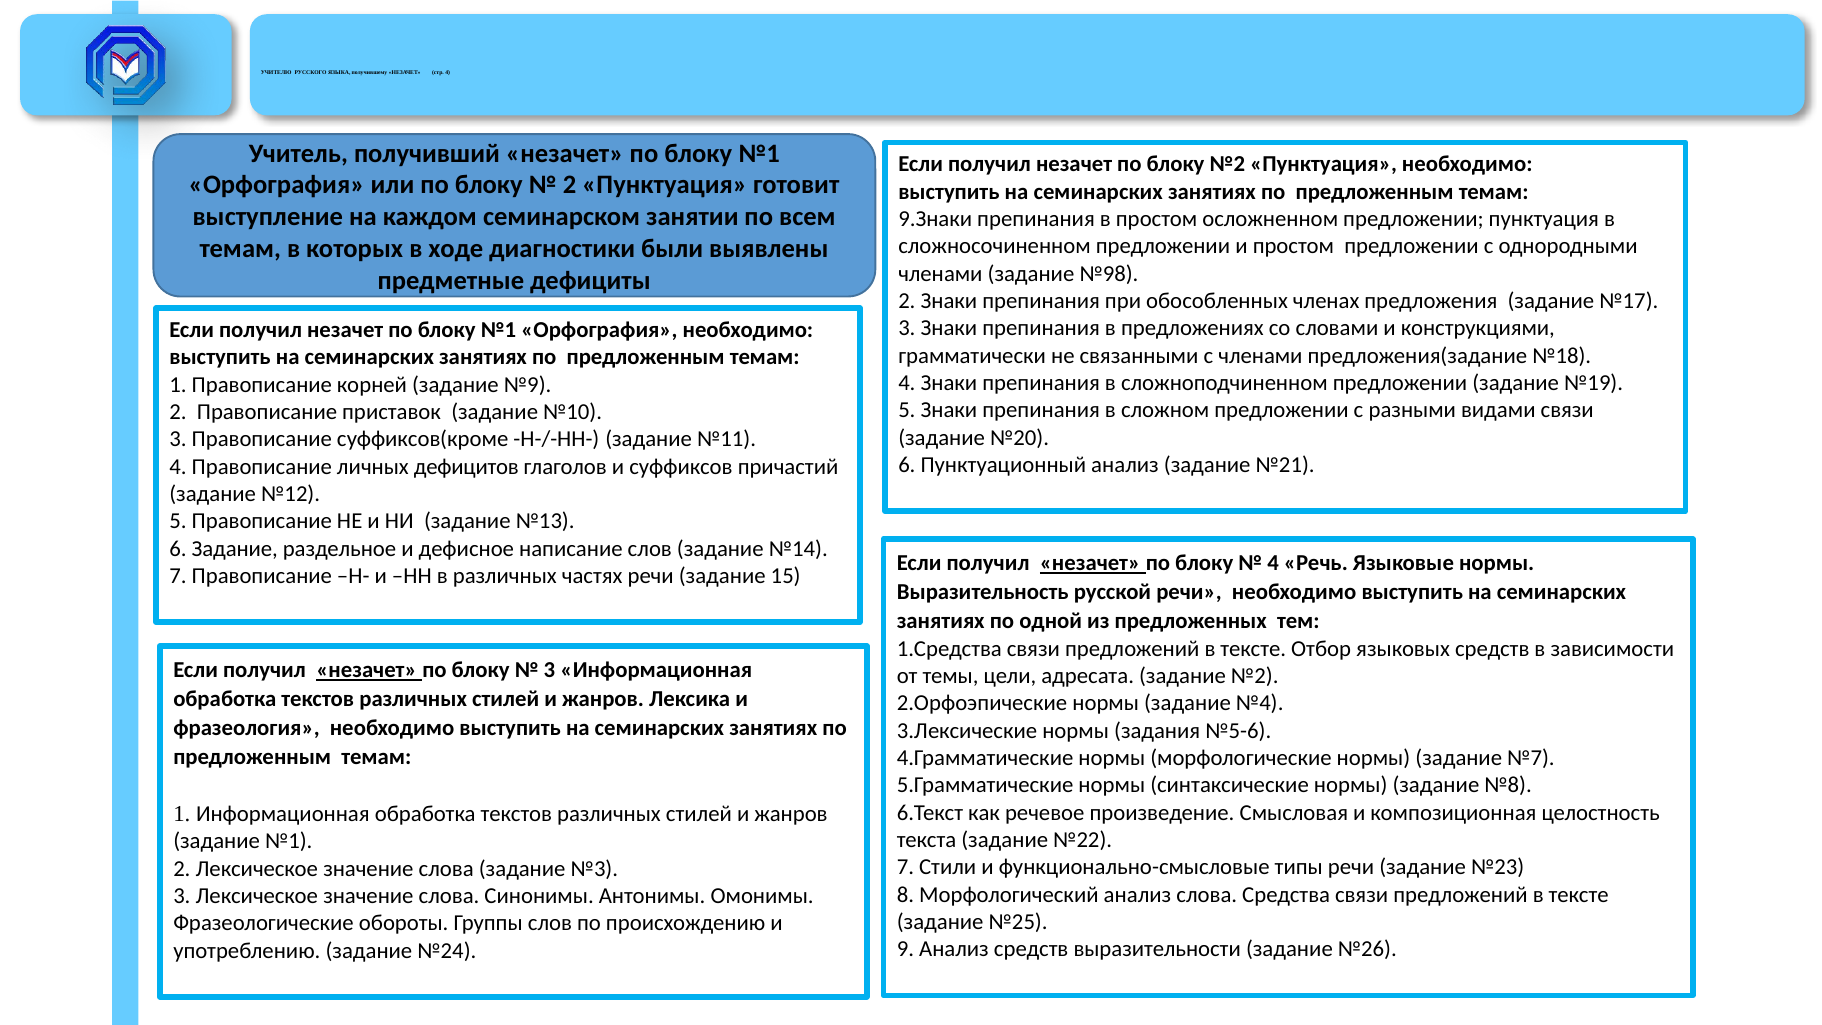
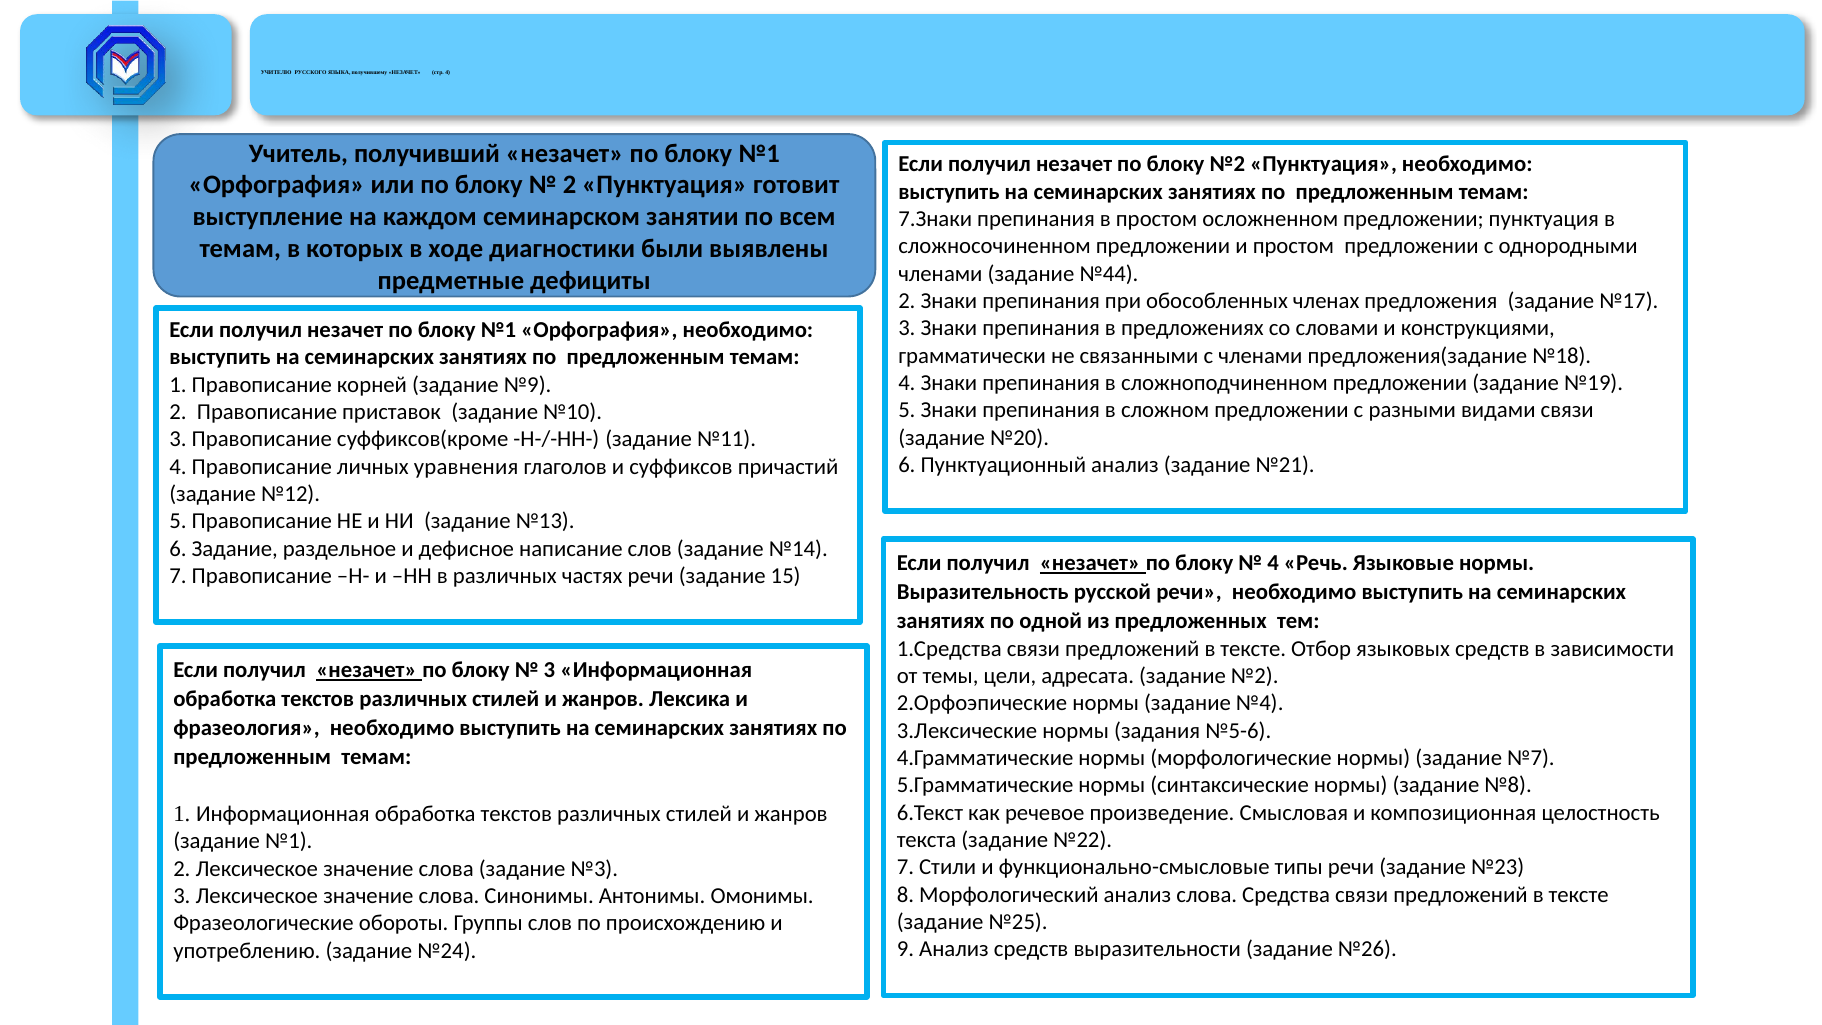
9.Знаки: 9.Знаки -> 7.Знаки
№98: №98 -> №44
дефицитов: дефицитов -> уравнения
